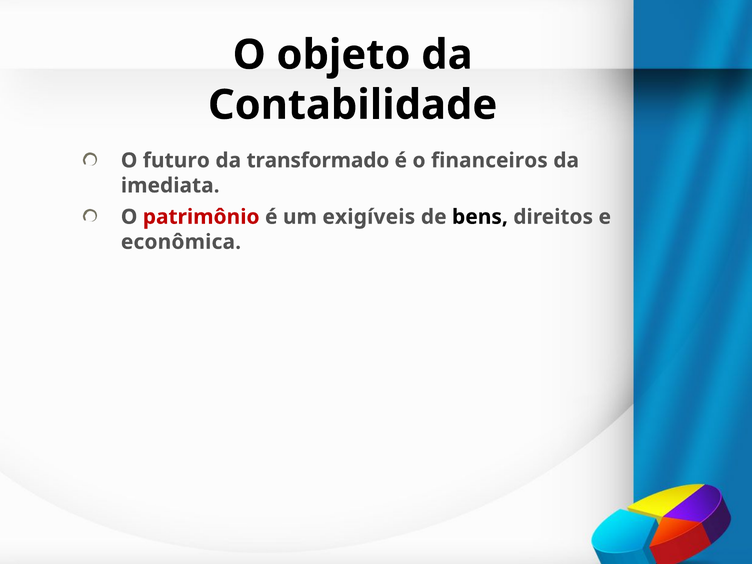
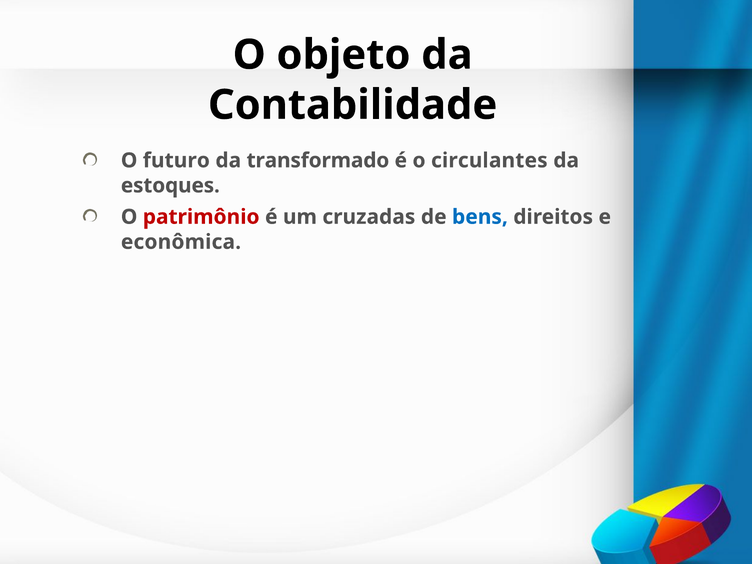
financeiros: financeiros -> circulantes
imediata: imediata -> estoques
exigíveis: exigíveis -> cruzadas
bens colour: black -> blue
